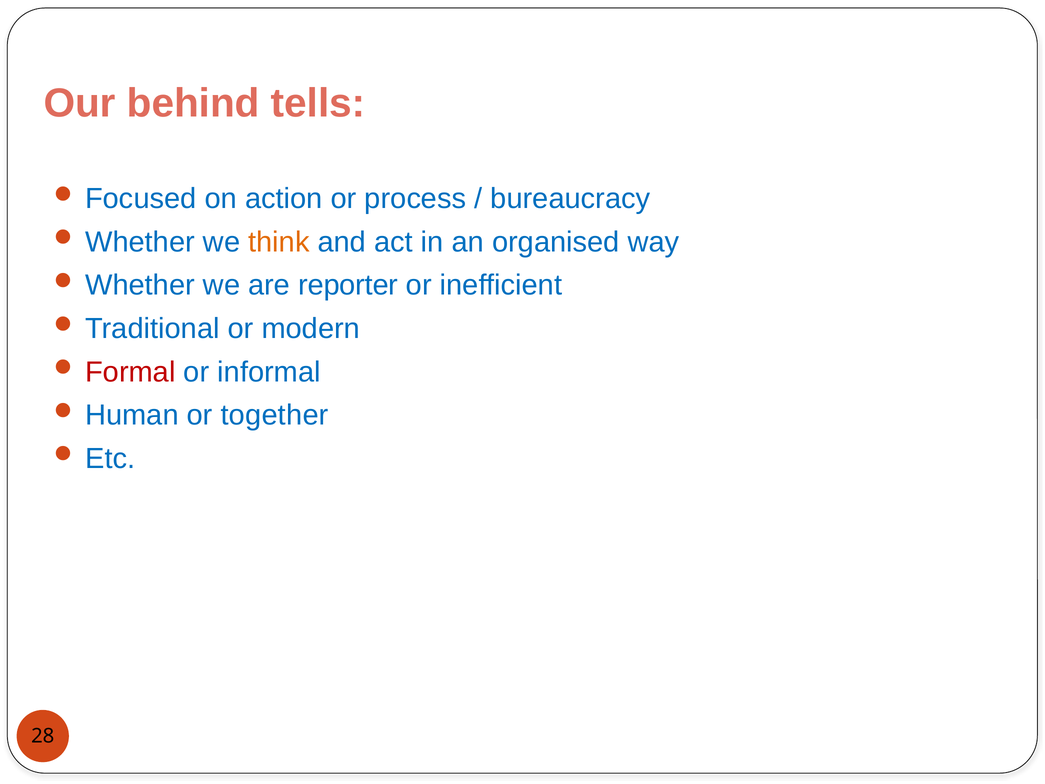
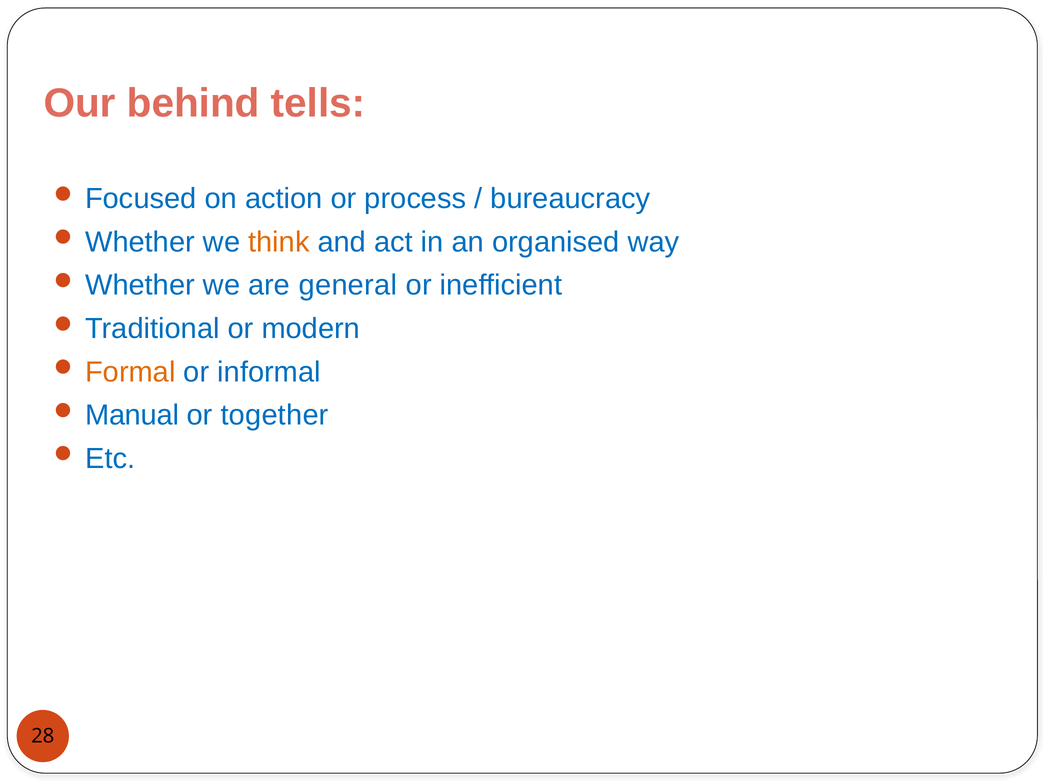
reporter: reporter -> general
Formal colour: red -> orange
Human: Human -> Manual
